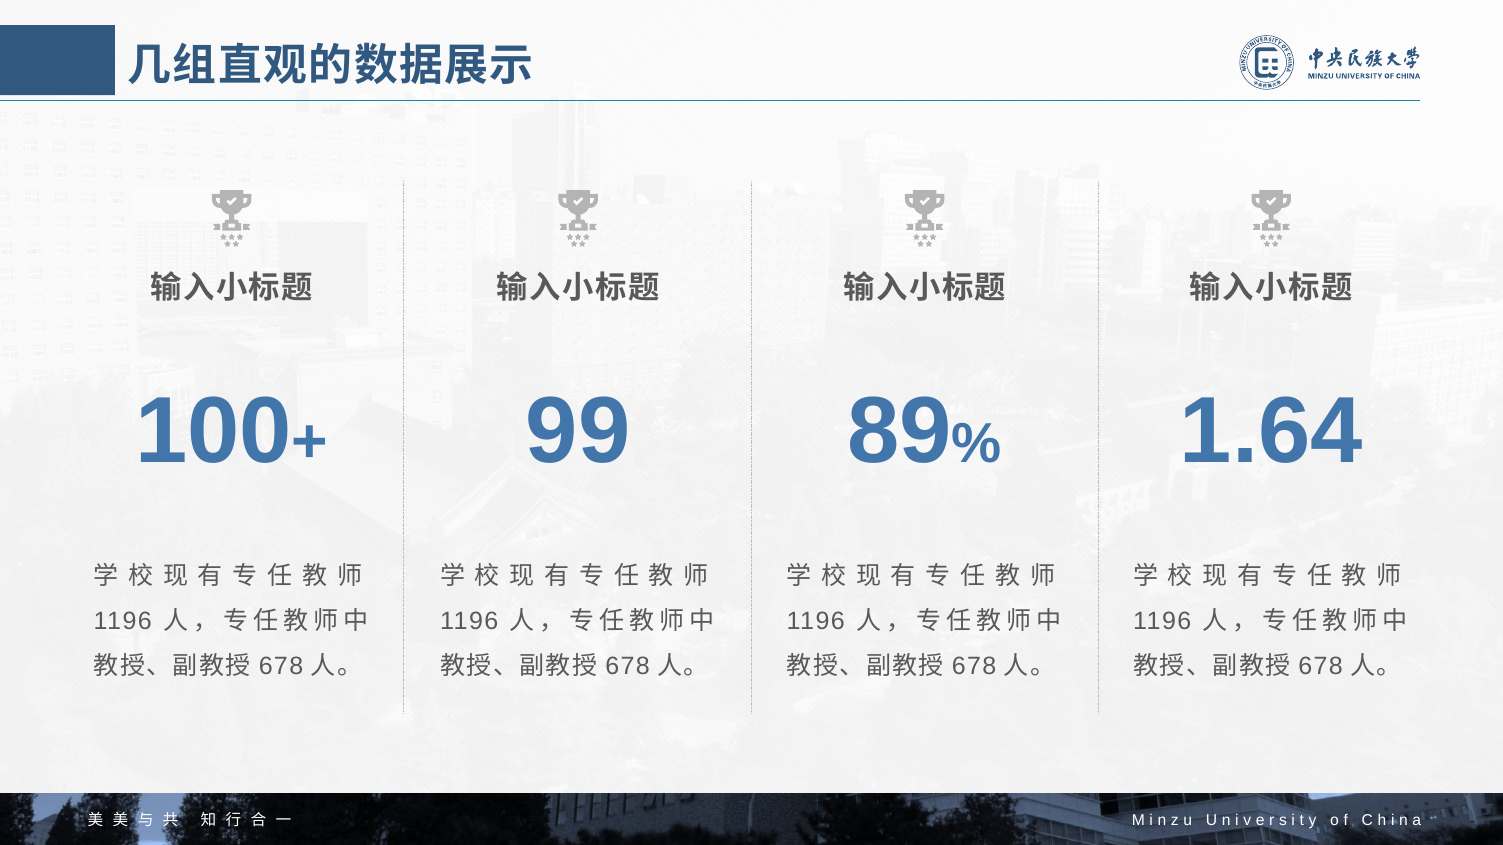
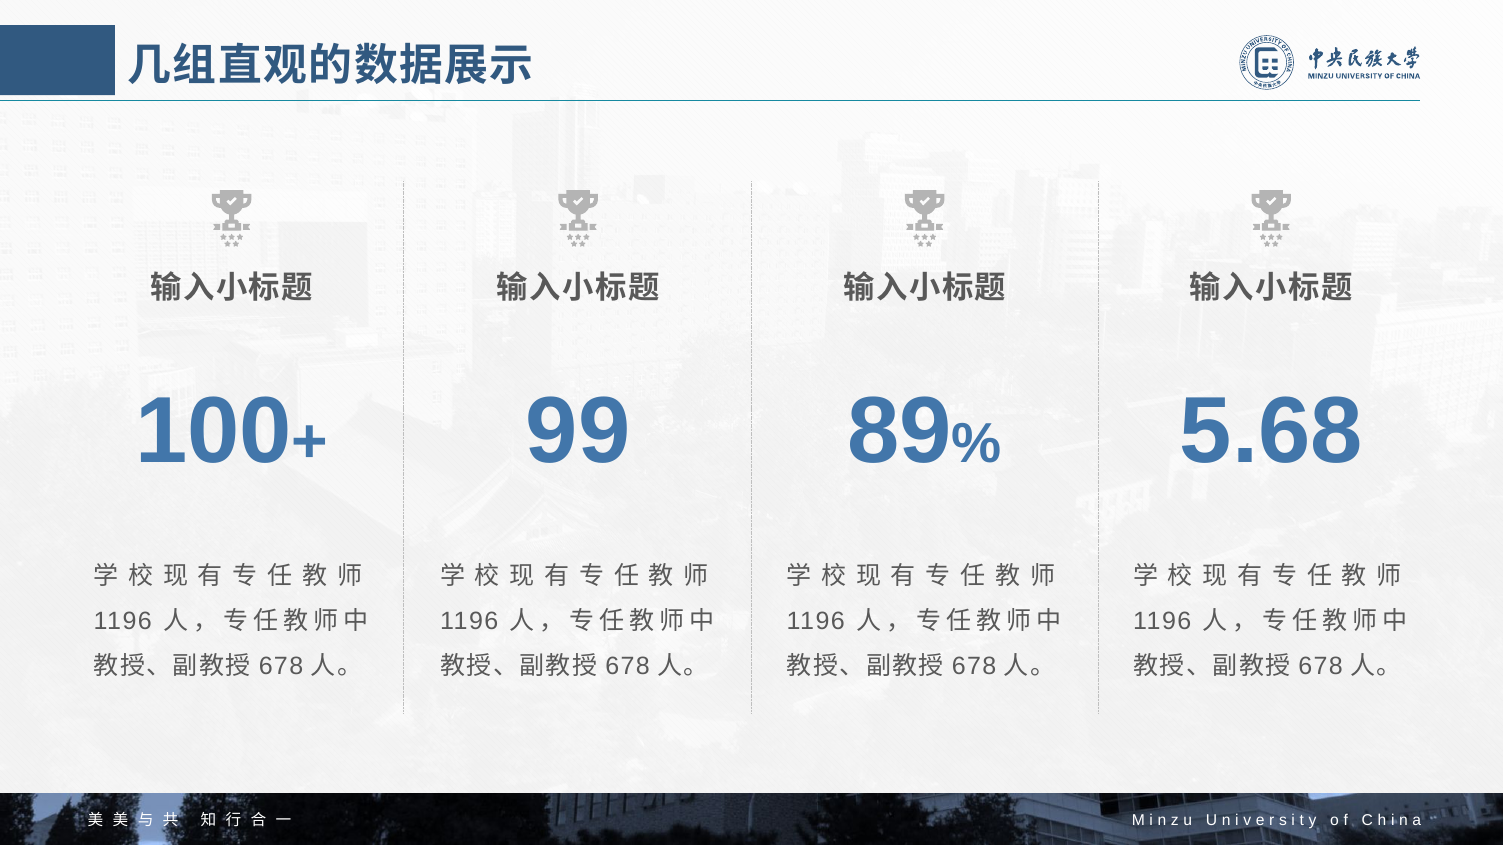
1.64: 1.64 -> 5.68
